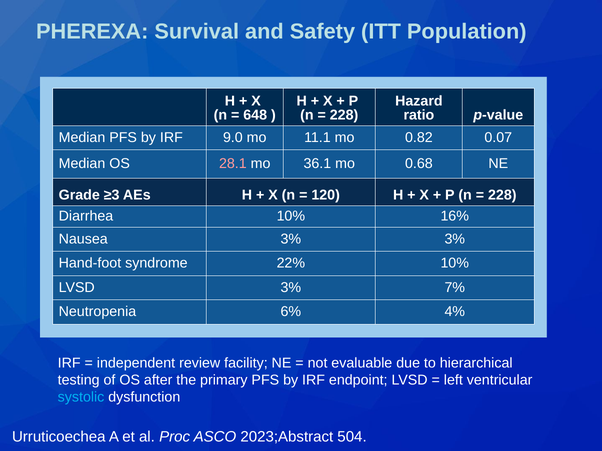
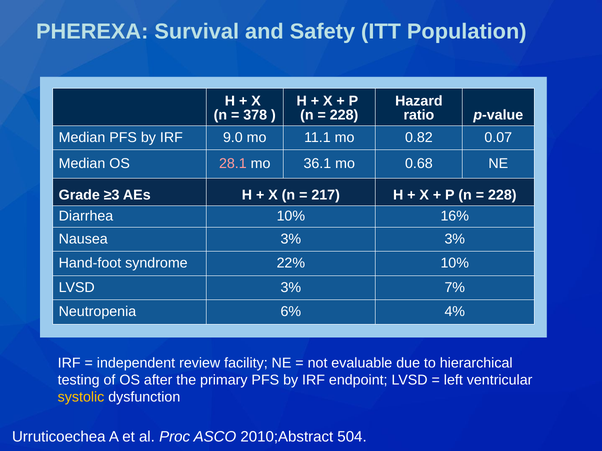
648: 648 -> 378
120: 120 -> 217
systolic colour: light blue -> yellow
2023;Abstract: 2023;Abstract -> 2010;Abstract
